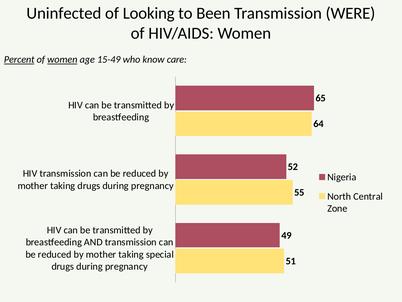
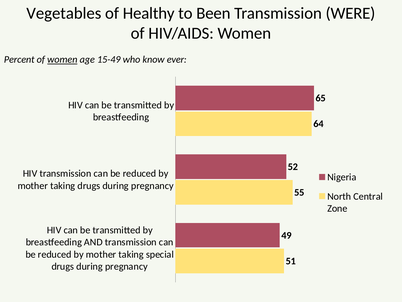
Uninfected: Uninfected -> Vegetables
Looking: Looking -> Healthy
Percent underline: present -> none
care: care -> ever
